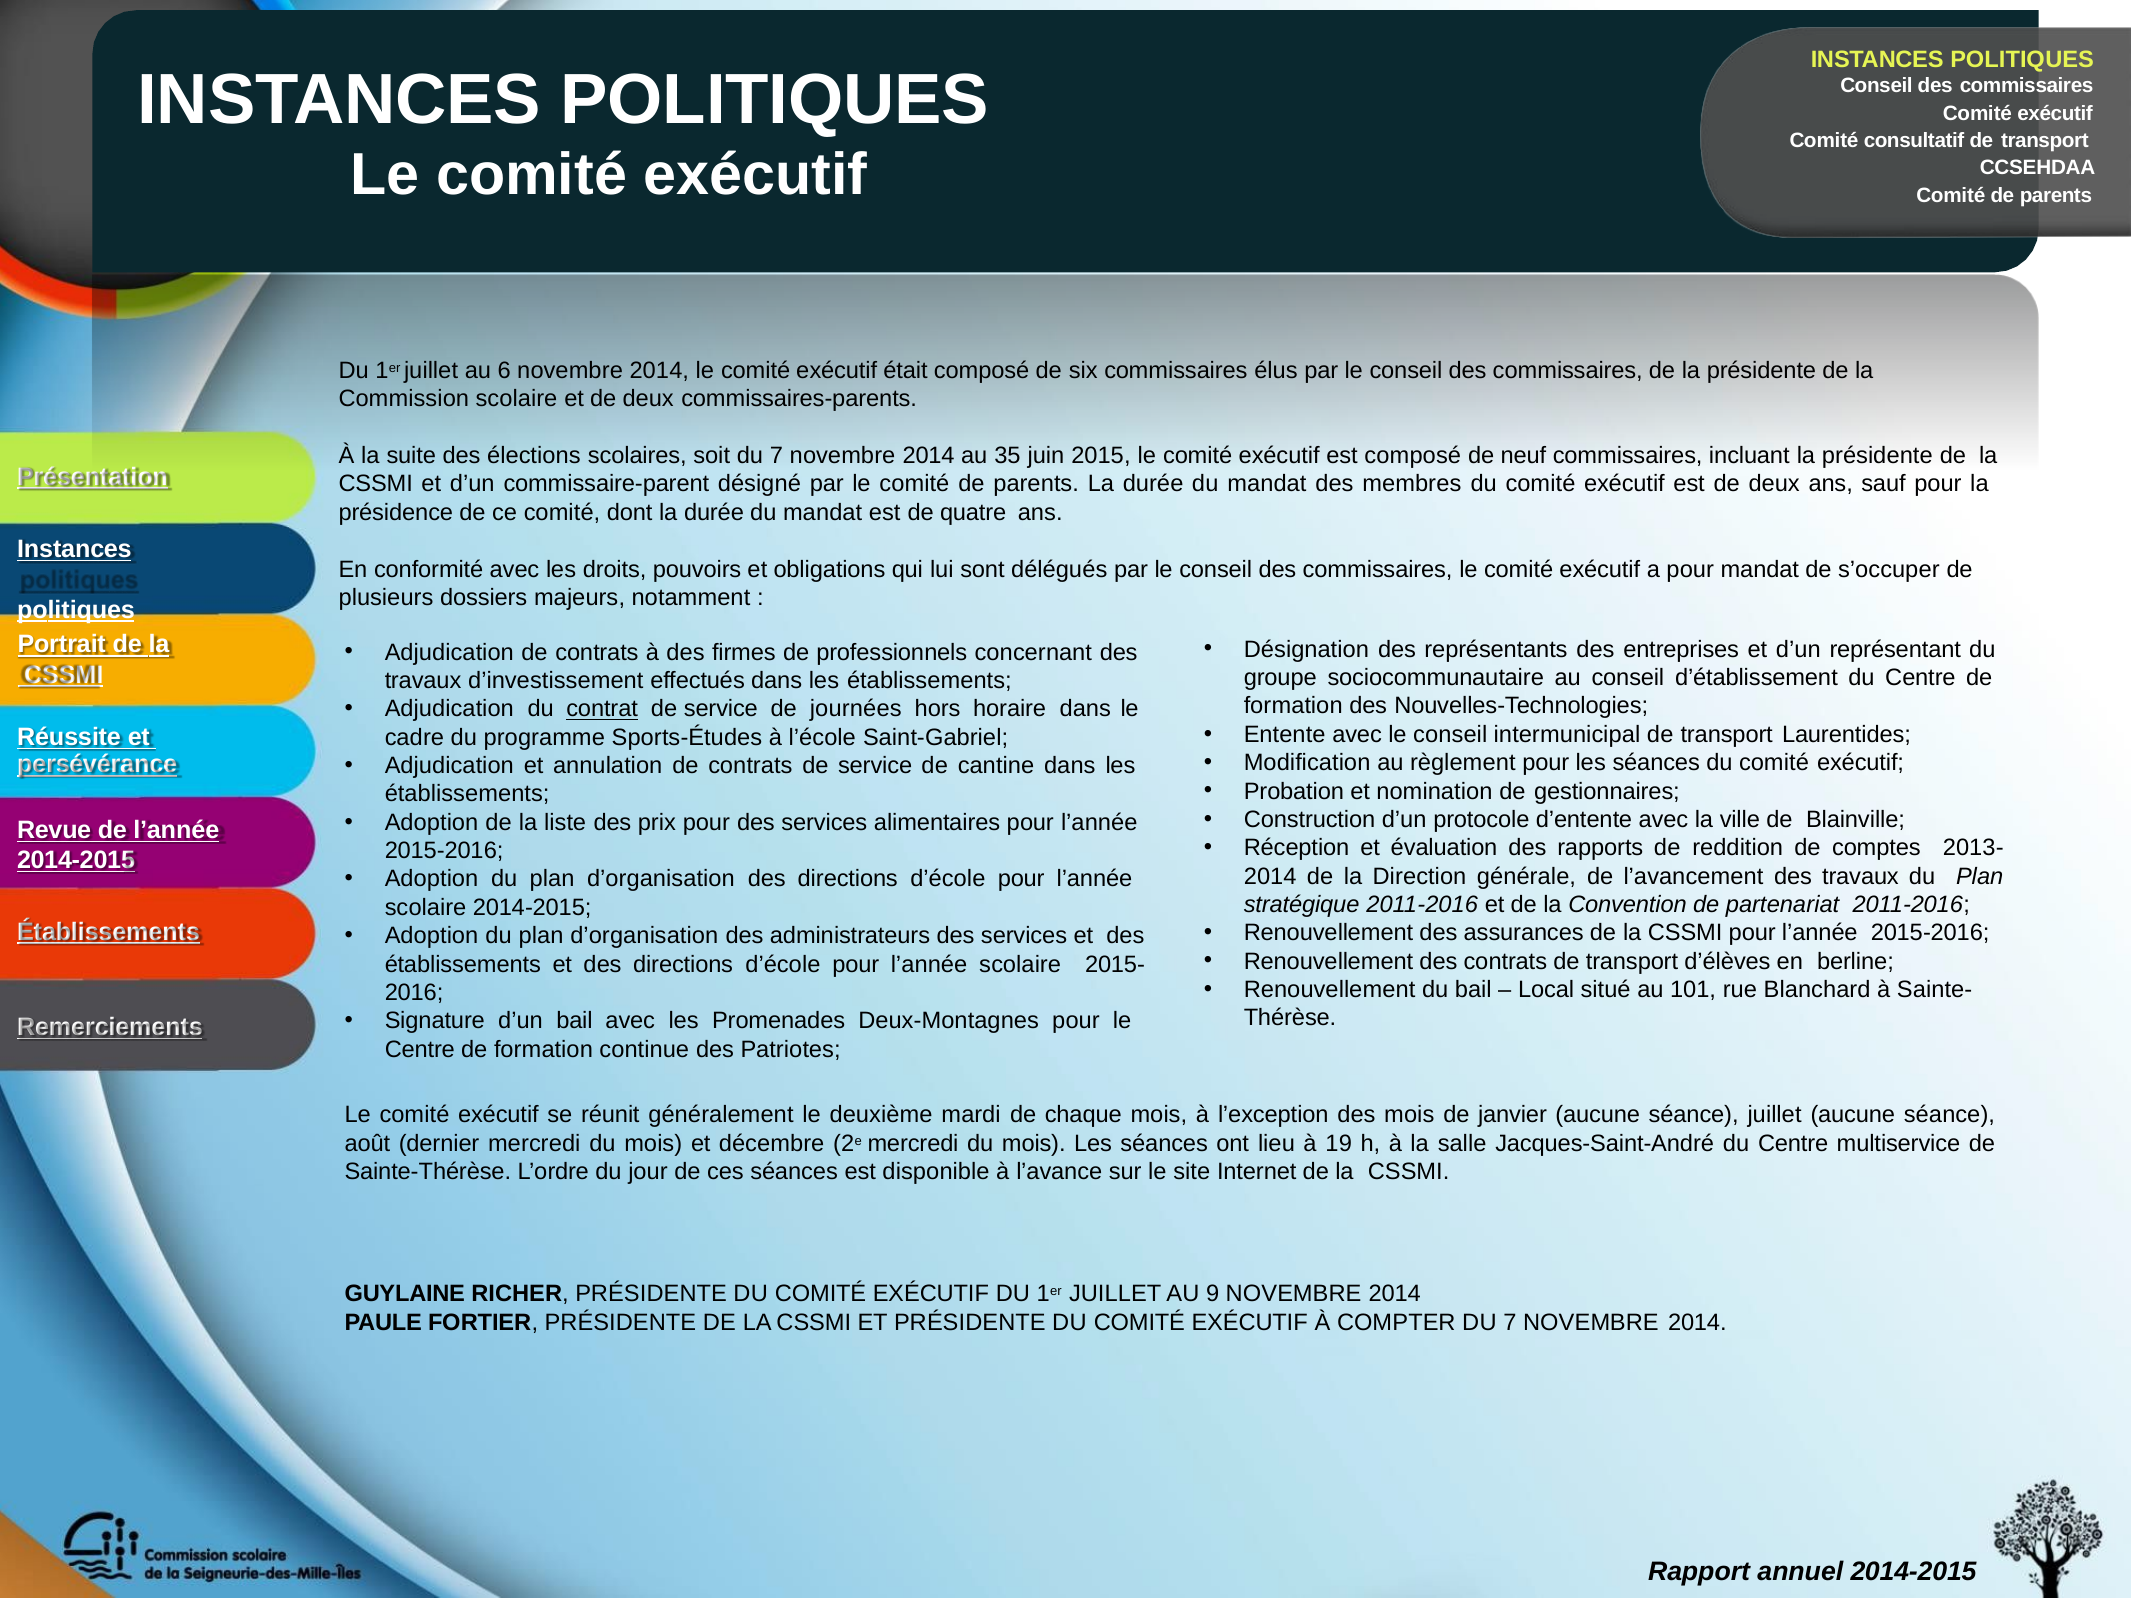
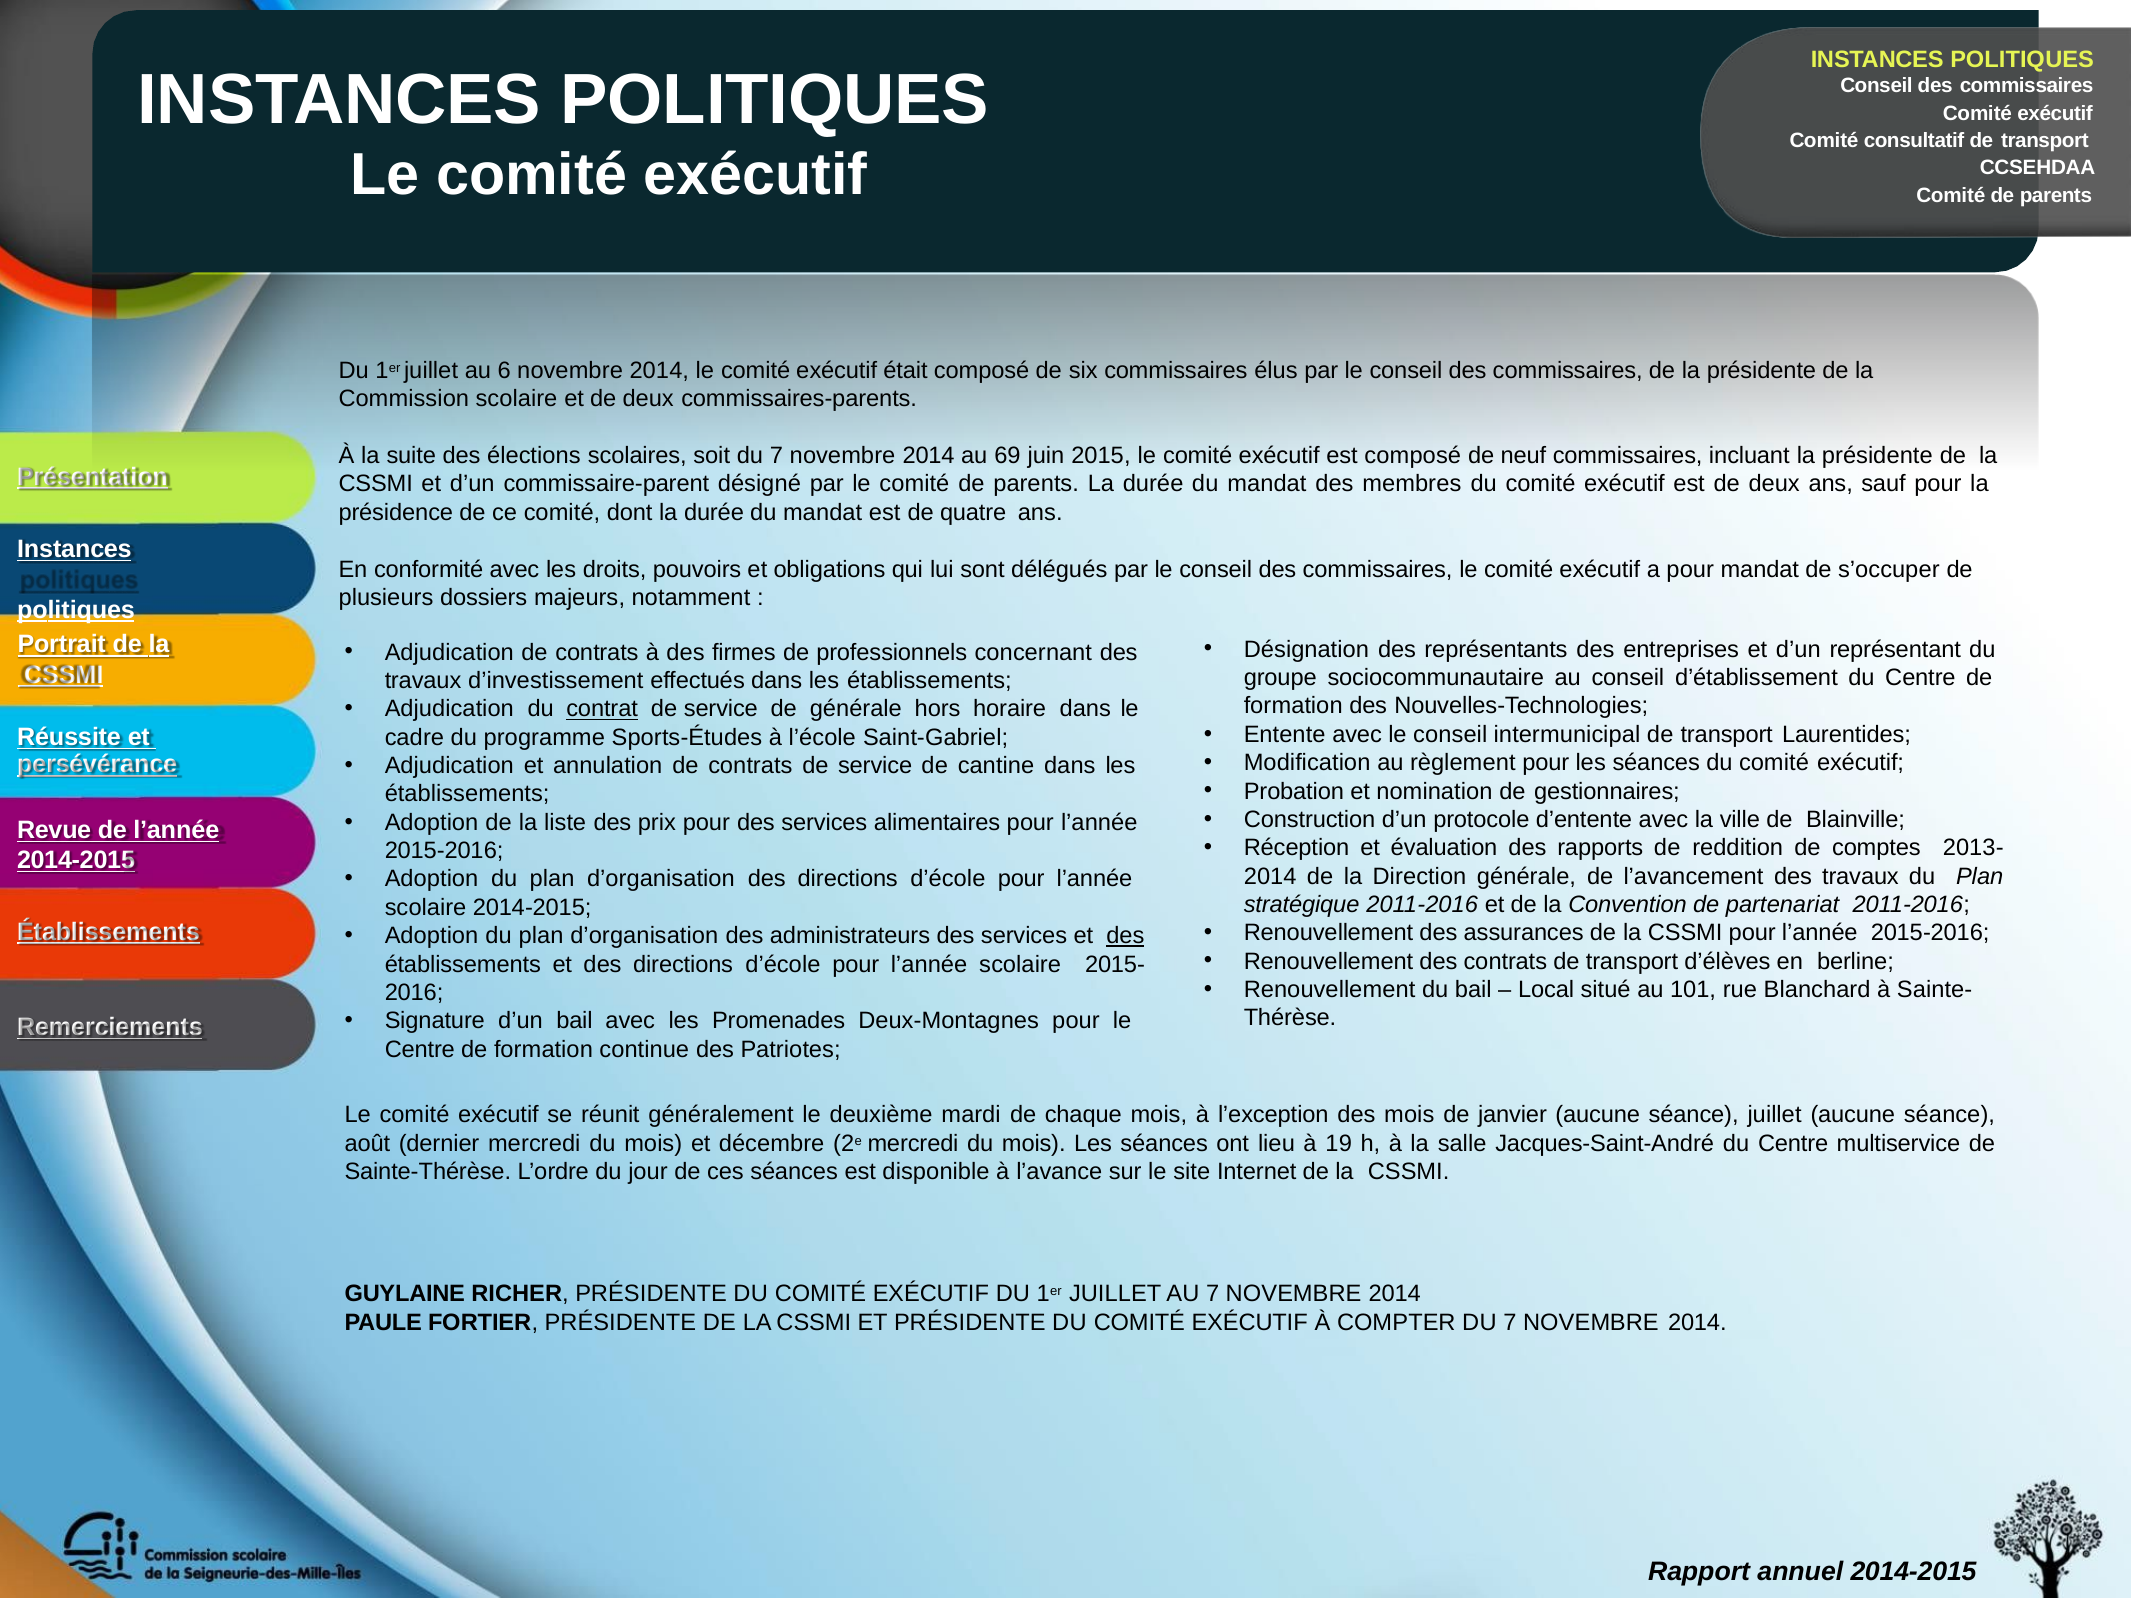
35: 35 -> 69
de journées: journées -> générale
des at (1125, 936) underline: none -> present
AU 9: 9 -> 7
